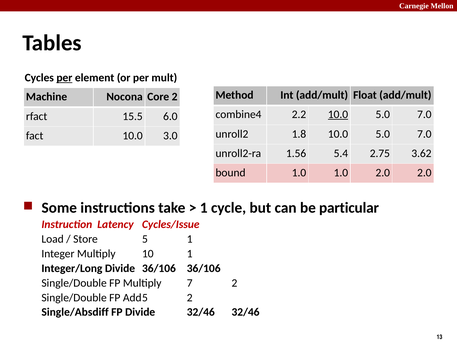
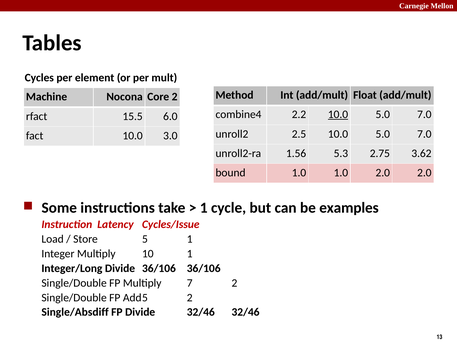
per at (64, 78) underline: present -> none
1.8: 1.8 -> 2.5
5.4: 5.4 -> 5.3
particular: particular -> examples
